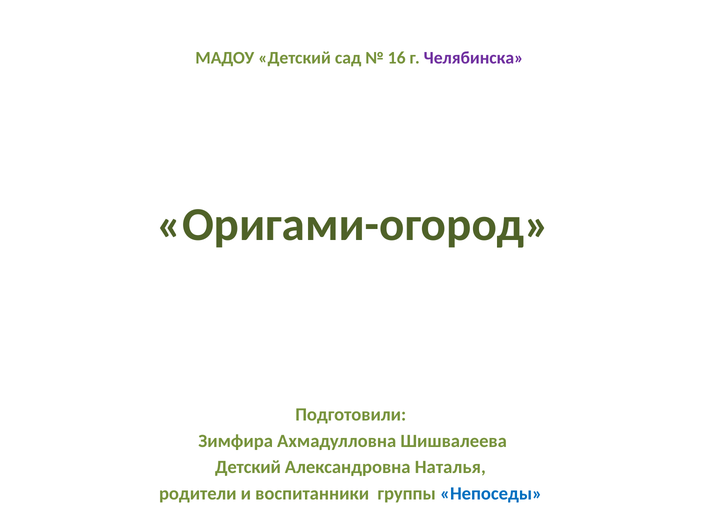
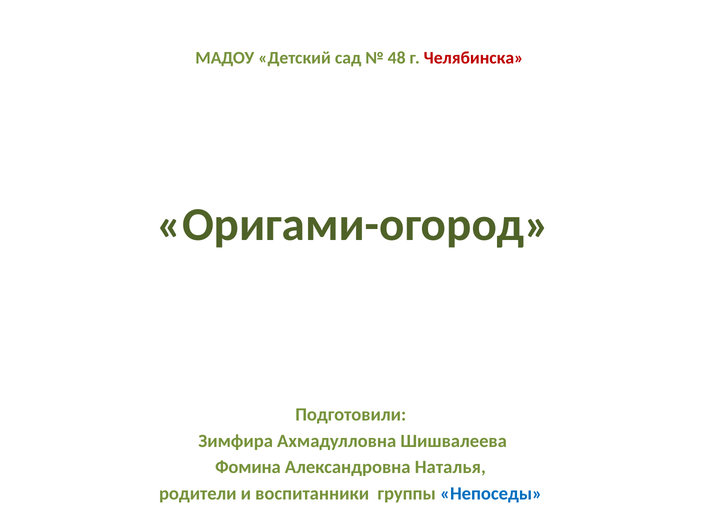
16: 16 -> 48
Челябинска colour: purple -> red
Детский at (248, 467): Детский -> Фомина
